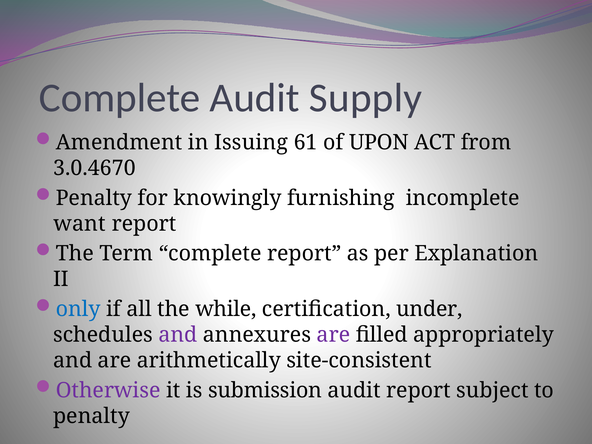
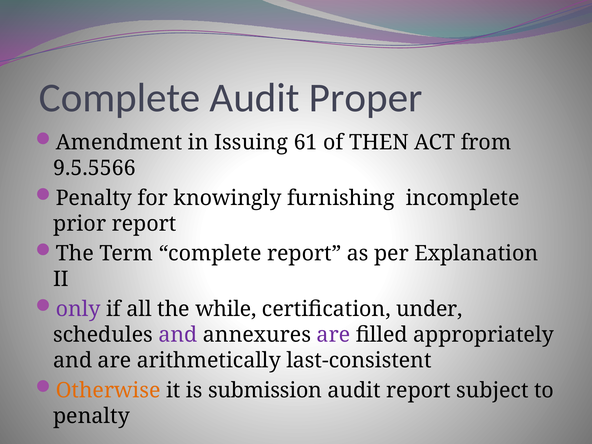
Supply: Supply -> Proper
UPON: UPON -> THEN
3.0.4670: 3.0.4670 -> 9.5.5566
want: want -> prior
only colour: blue -> purple
site-consistent: site-consistent -> last-consistent
Otherwise colour: purple -> orange
